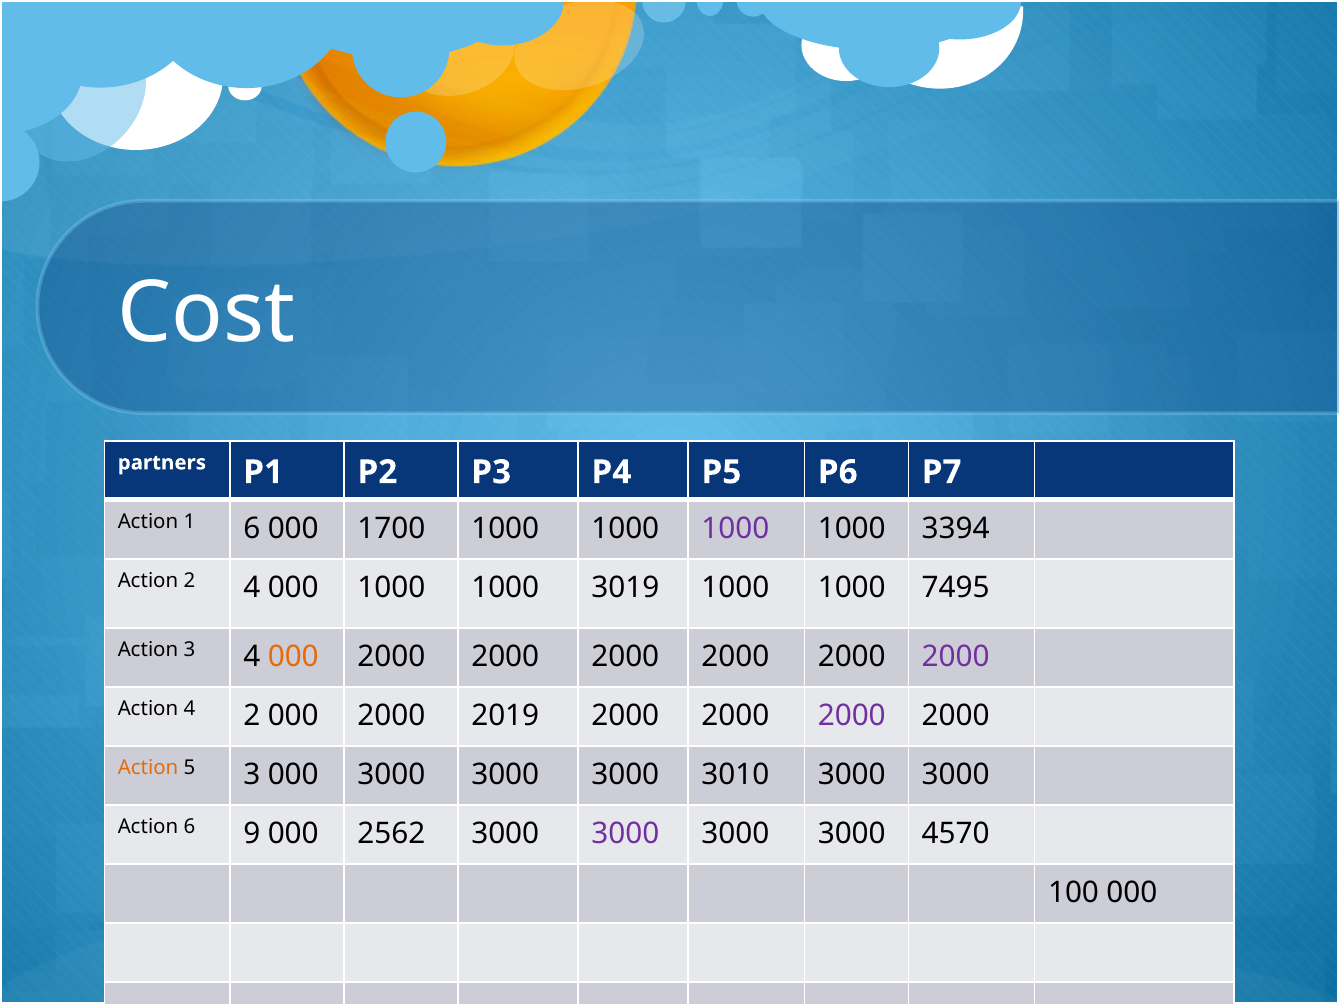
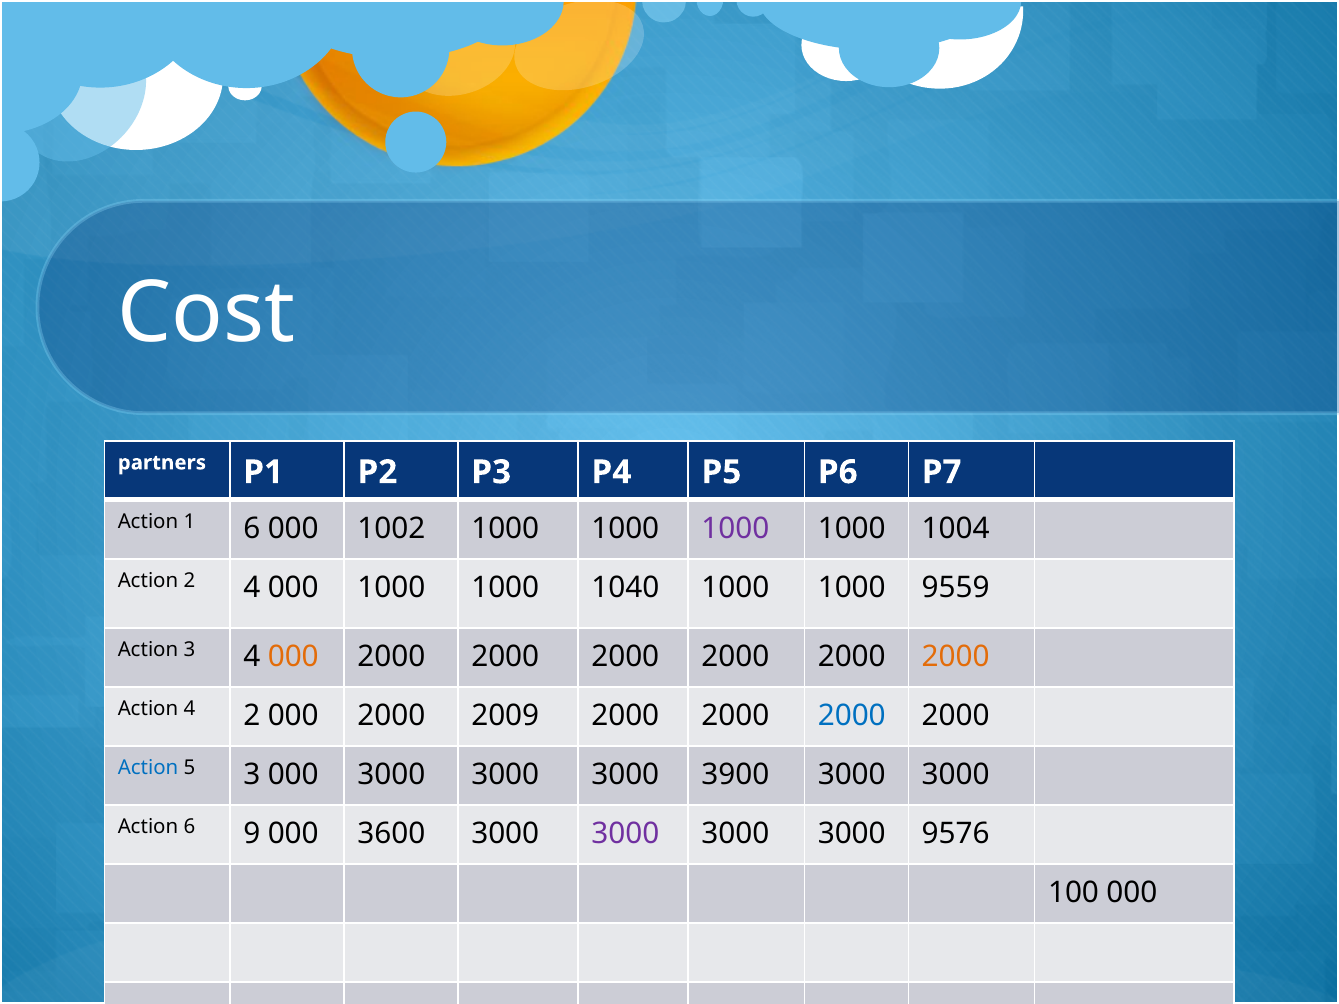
1700: 1700 -> 1002
3394: 3394 -> 1004
3019: 3019 -> 1040
7495: 7495 -> 9559
2000 at (956, 657) colour: purple -> orange
2019: 2019 -> 2009
2000 at (852, 716) colour: purple -> blue
Action at (148, 768) colour: orange -> blue
3010: 3010 -> 3900
2562: 2562 -> 3600
4570: 4570 -> 9576
